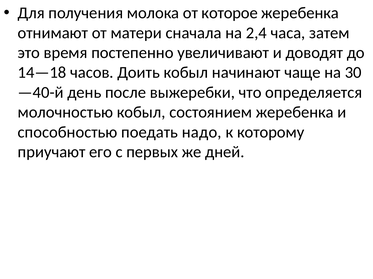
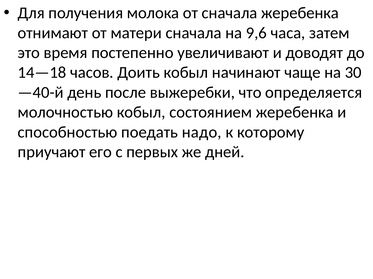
от которое: которое -> сначала
2,4: 2,4 -> 9,6
